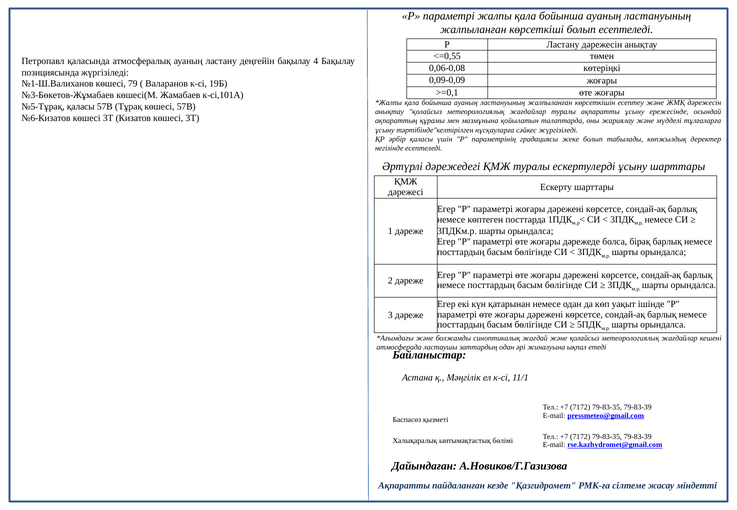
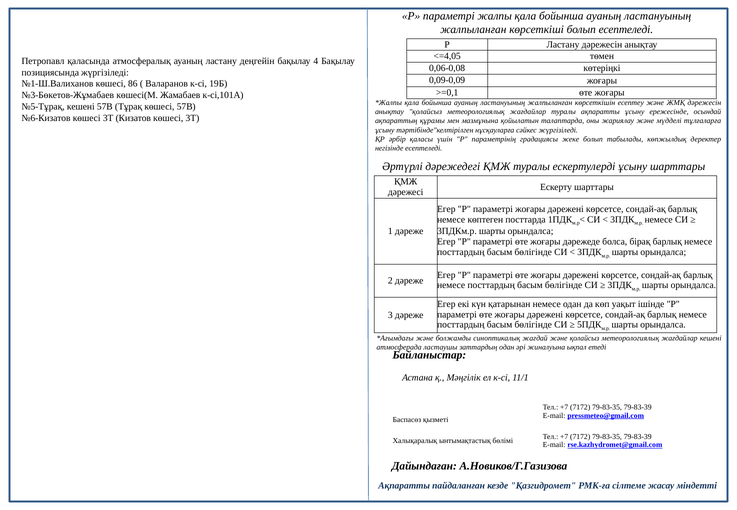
<=0,55: <=0,55 -> <=4,05
79: 79 -> 86
№5-Тұрақ қаласы: қаласы -> кешені
